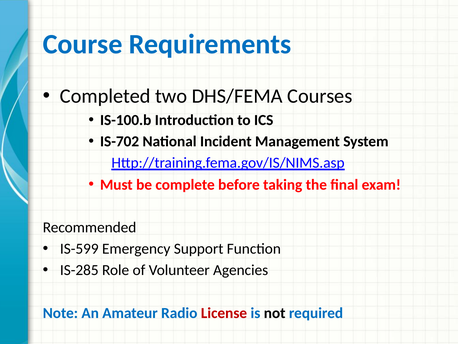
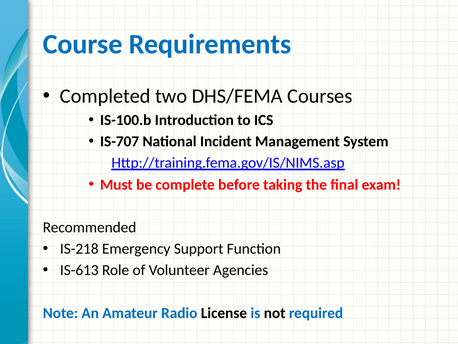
IS-702: IS-702 -> IS-707
IS-599: IS-599 -> IS-218
IS-285: IS-285 -> IS-613
License colour: red -> black
